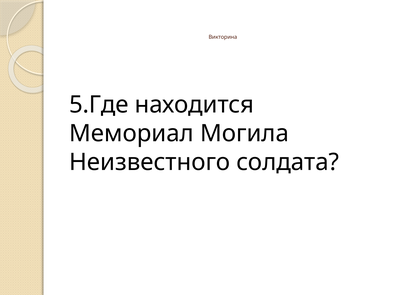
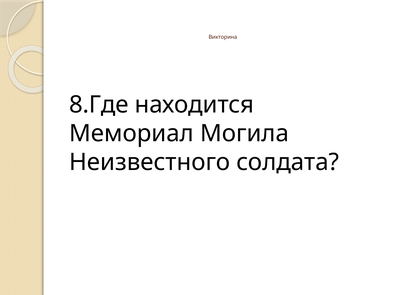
5.Где: 5.Где -> 8.Где
